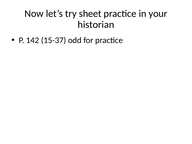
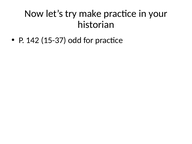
sheet: sheet -> make
